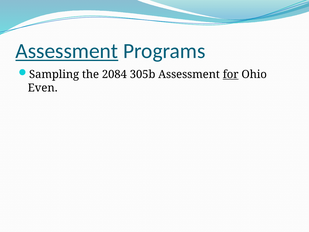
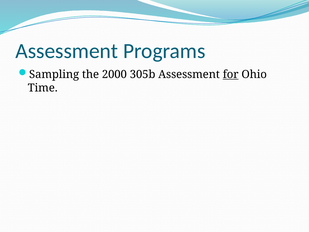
Assessment at (67, 51) underline: present -> none
2084: 2084 -> 2000
Even: Even -> Time
